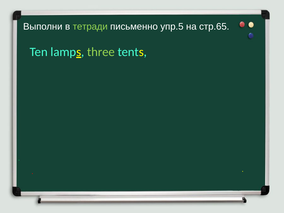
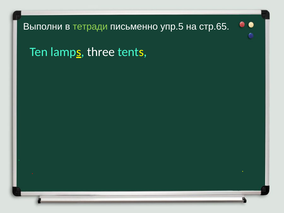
three colour: light green -> white
